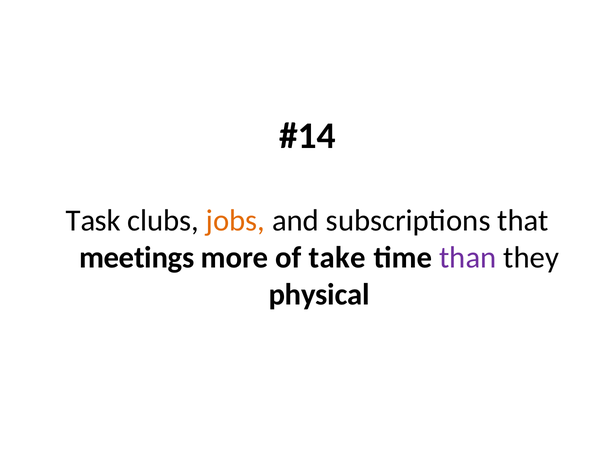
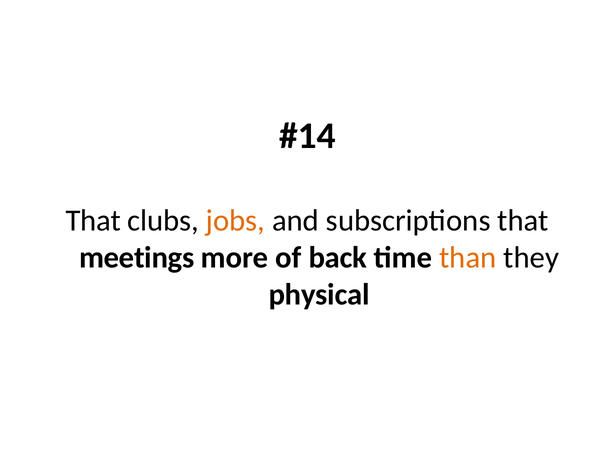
Task at (93, 221): Task -> That
take: take -> back
than colour: purple -> orange
